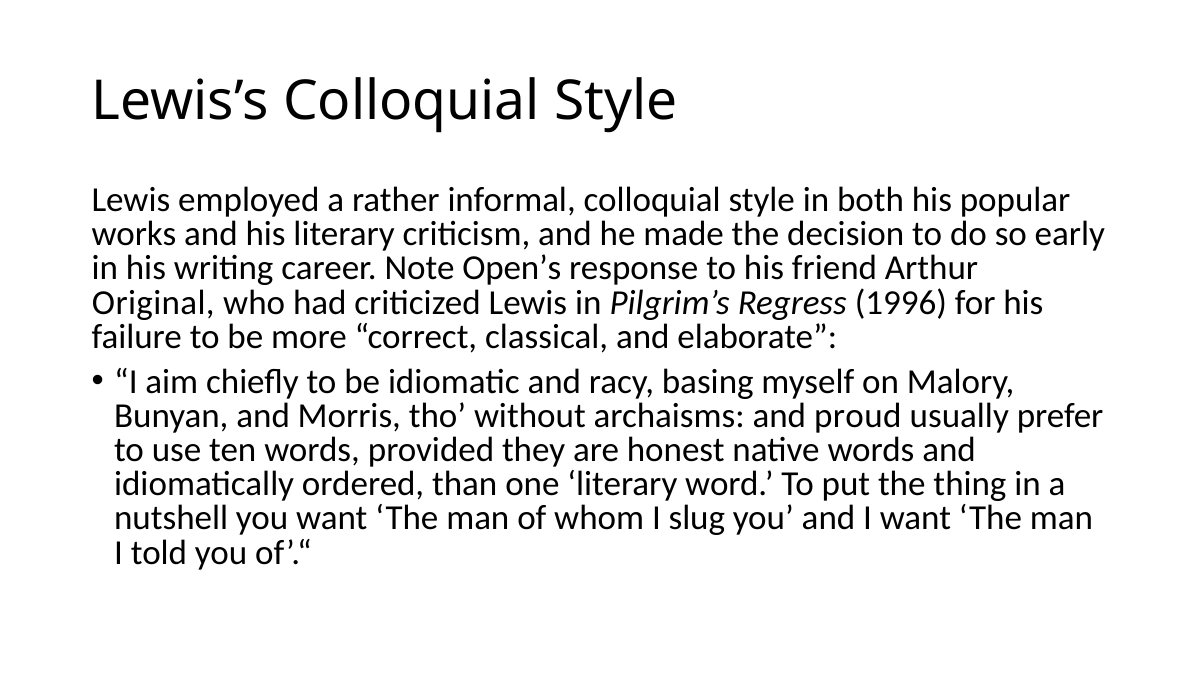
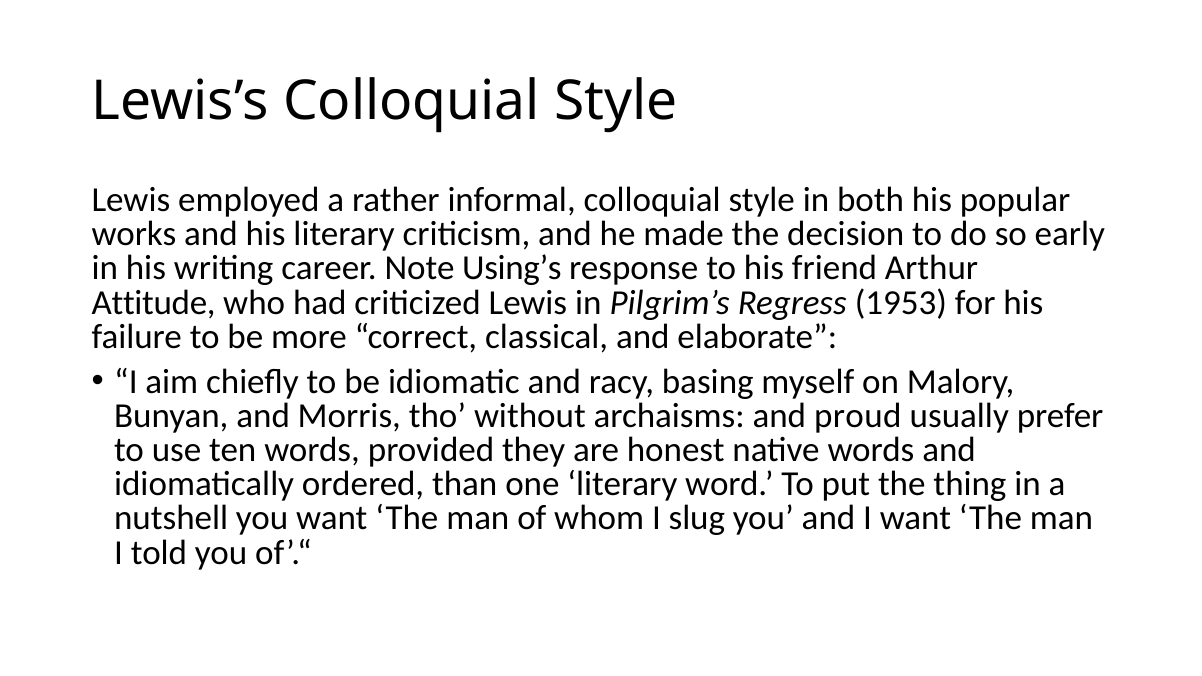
Open’s: Open’s -> Using’s
Original: Original -> Attitude
1996: 1996 -> 1953
